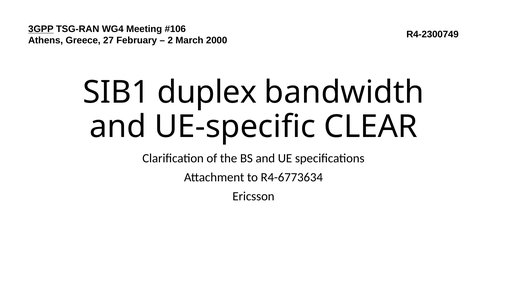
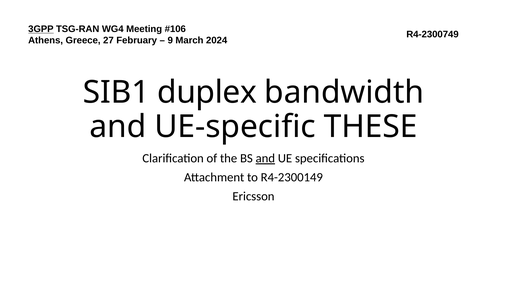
2: 2 -> 9
2000: 2000 -> 2024
CLEAR: CLEAR -> THESE
and at (265, 158) underline: none -> present
R4-6773634: R4-6773634 -> R4-2300149
